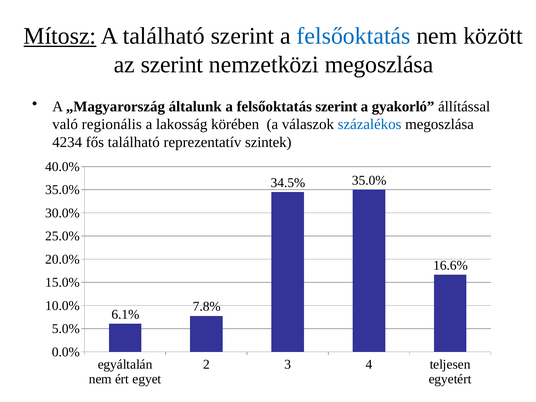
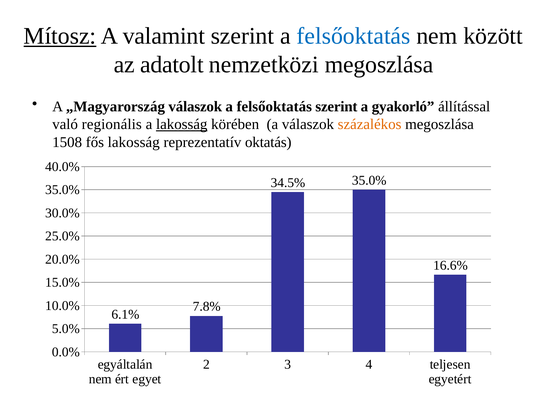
A található: található -> valamint
az szerint: szerint -> adatolt
„Magyarország általunk: általunk -> válaszok
lakosság at (182, 124) underline: none -> present
százalékos colour: blue -> orange
4234: 4234 -> 1508
fős található: található -> lakosság
szintek: szintek -> oktatás
